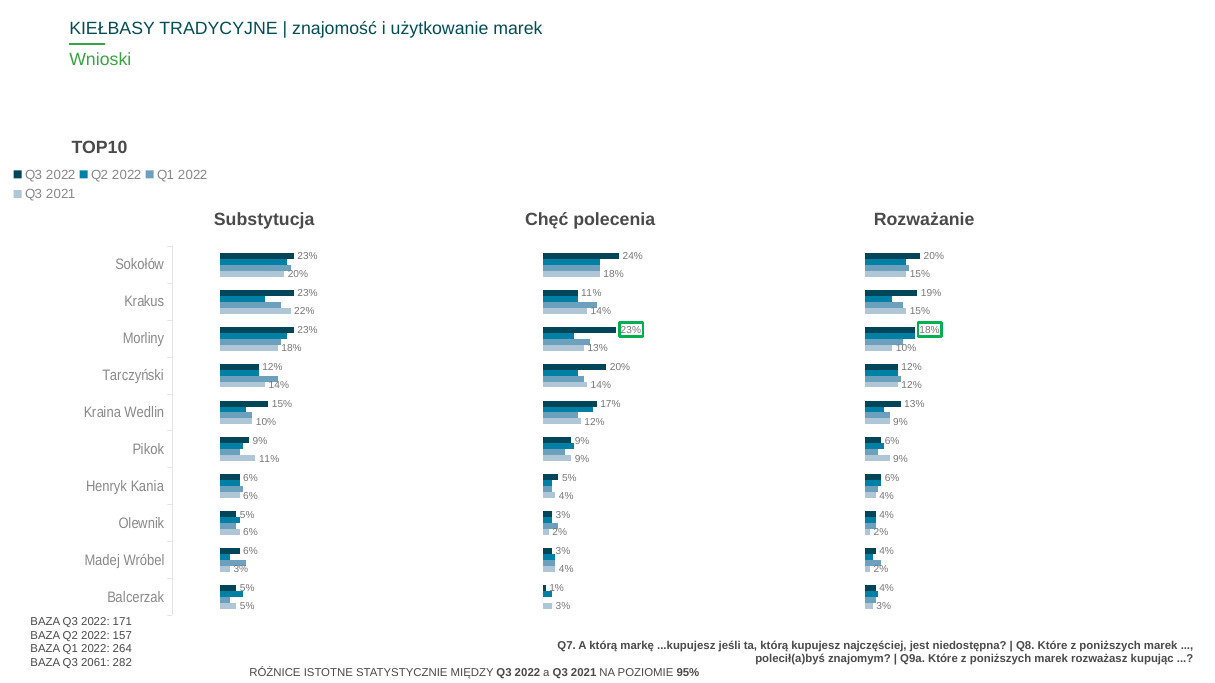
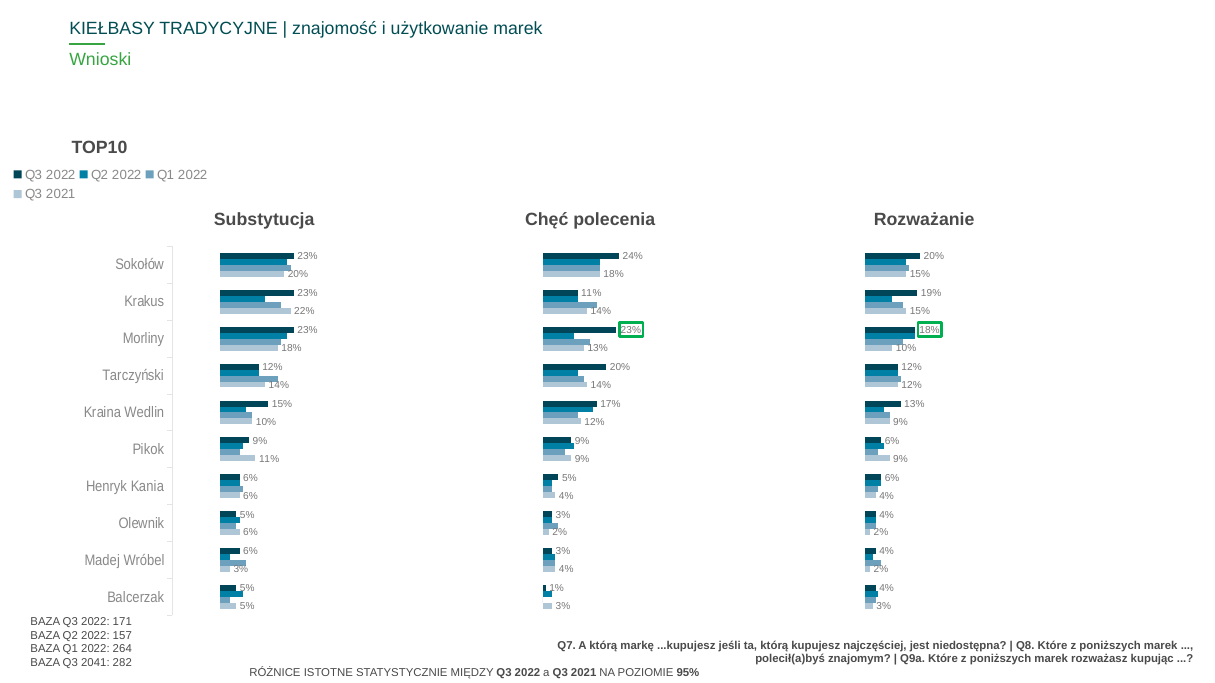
2061: 2061 -> 2041
